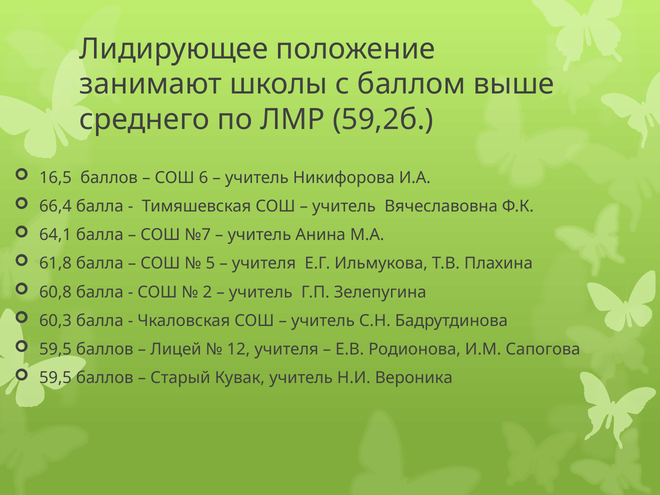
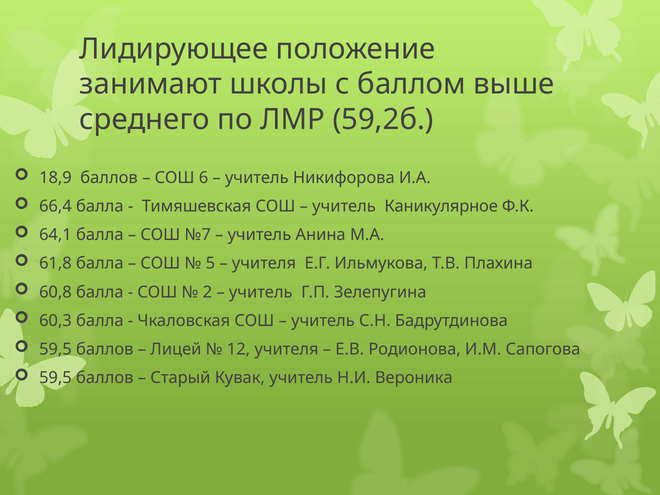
16,5: 16,5 -> 18,9
Вячеславовна: Вячеславовна -> Каникулярное
